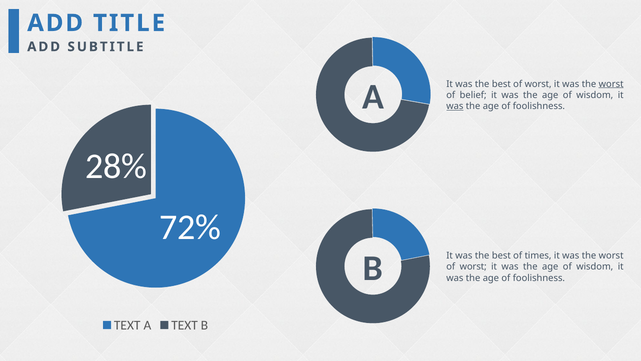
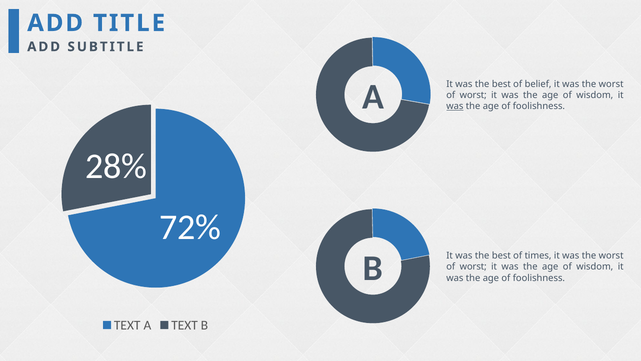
best of worst: worst -> belief
worst at (611, 84) underline: present -> none
belief at (473, 95): belief -> worst
